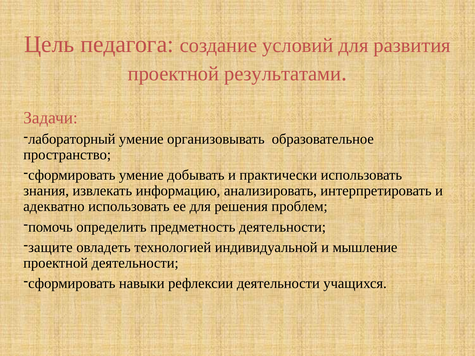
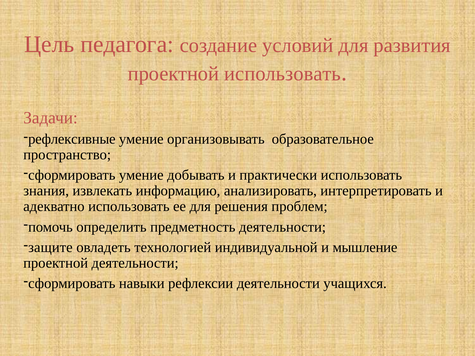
проектной результатами: результатами -> использовать
лабораторный: лабораторный -> рефлексивные
